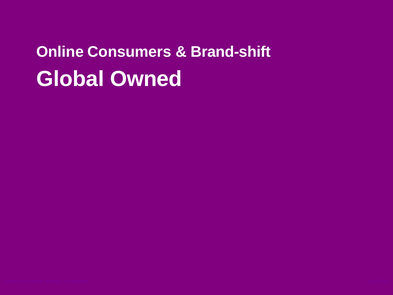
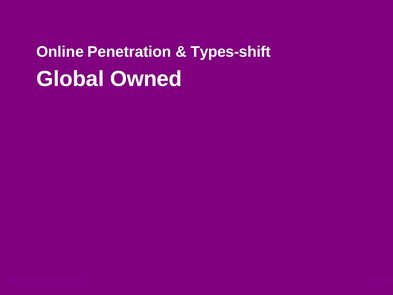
Consumers: Consumers -> Penetration
Brand-shift: Brand-shift -> Types-shift
